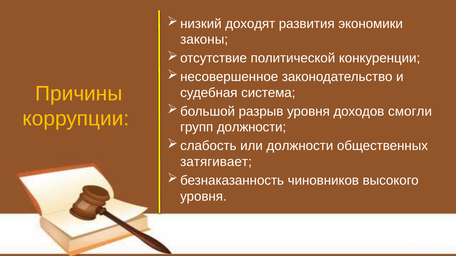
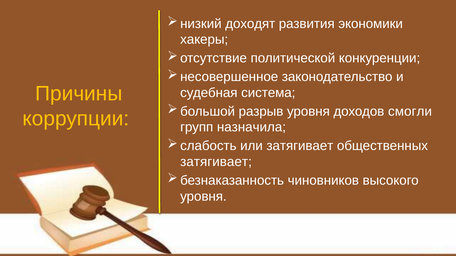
законы: законы -> хакеры
групп должности: должности -> назначила
или должности: должности -> затягивает
